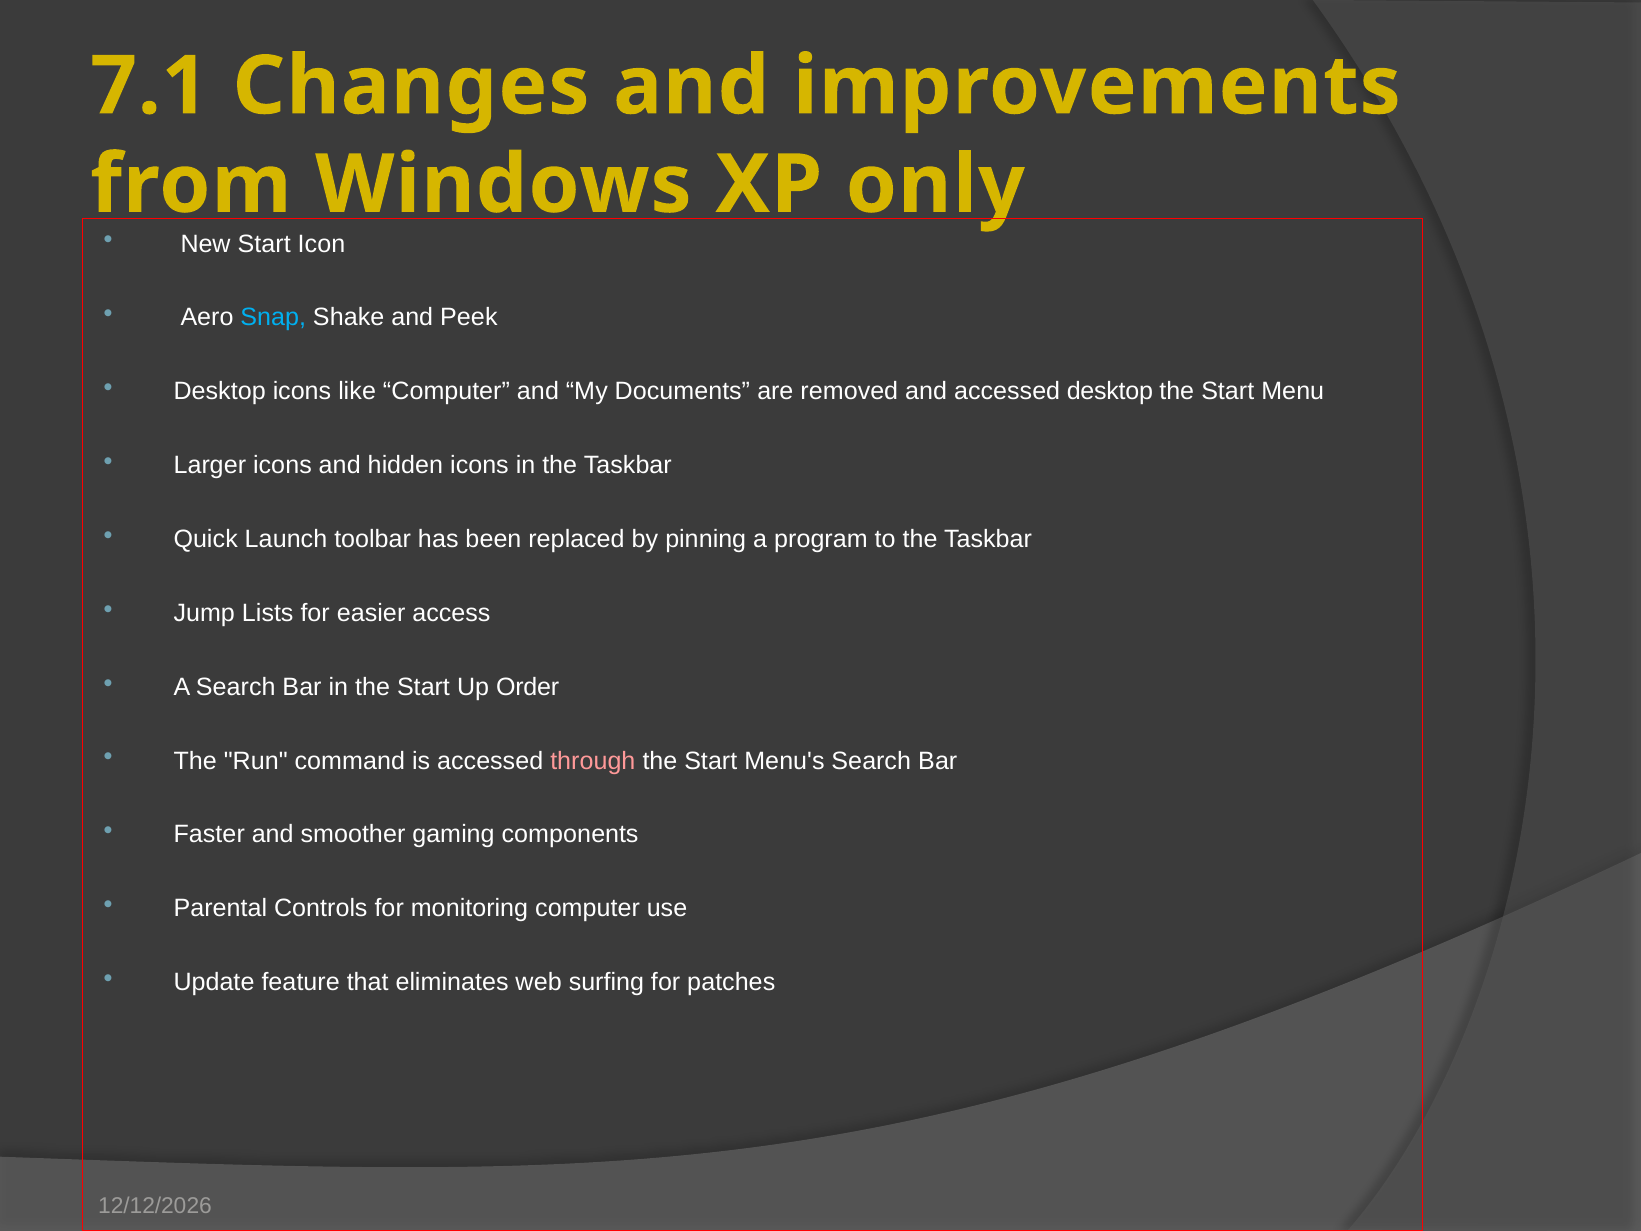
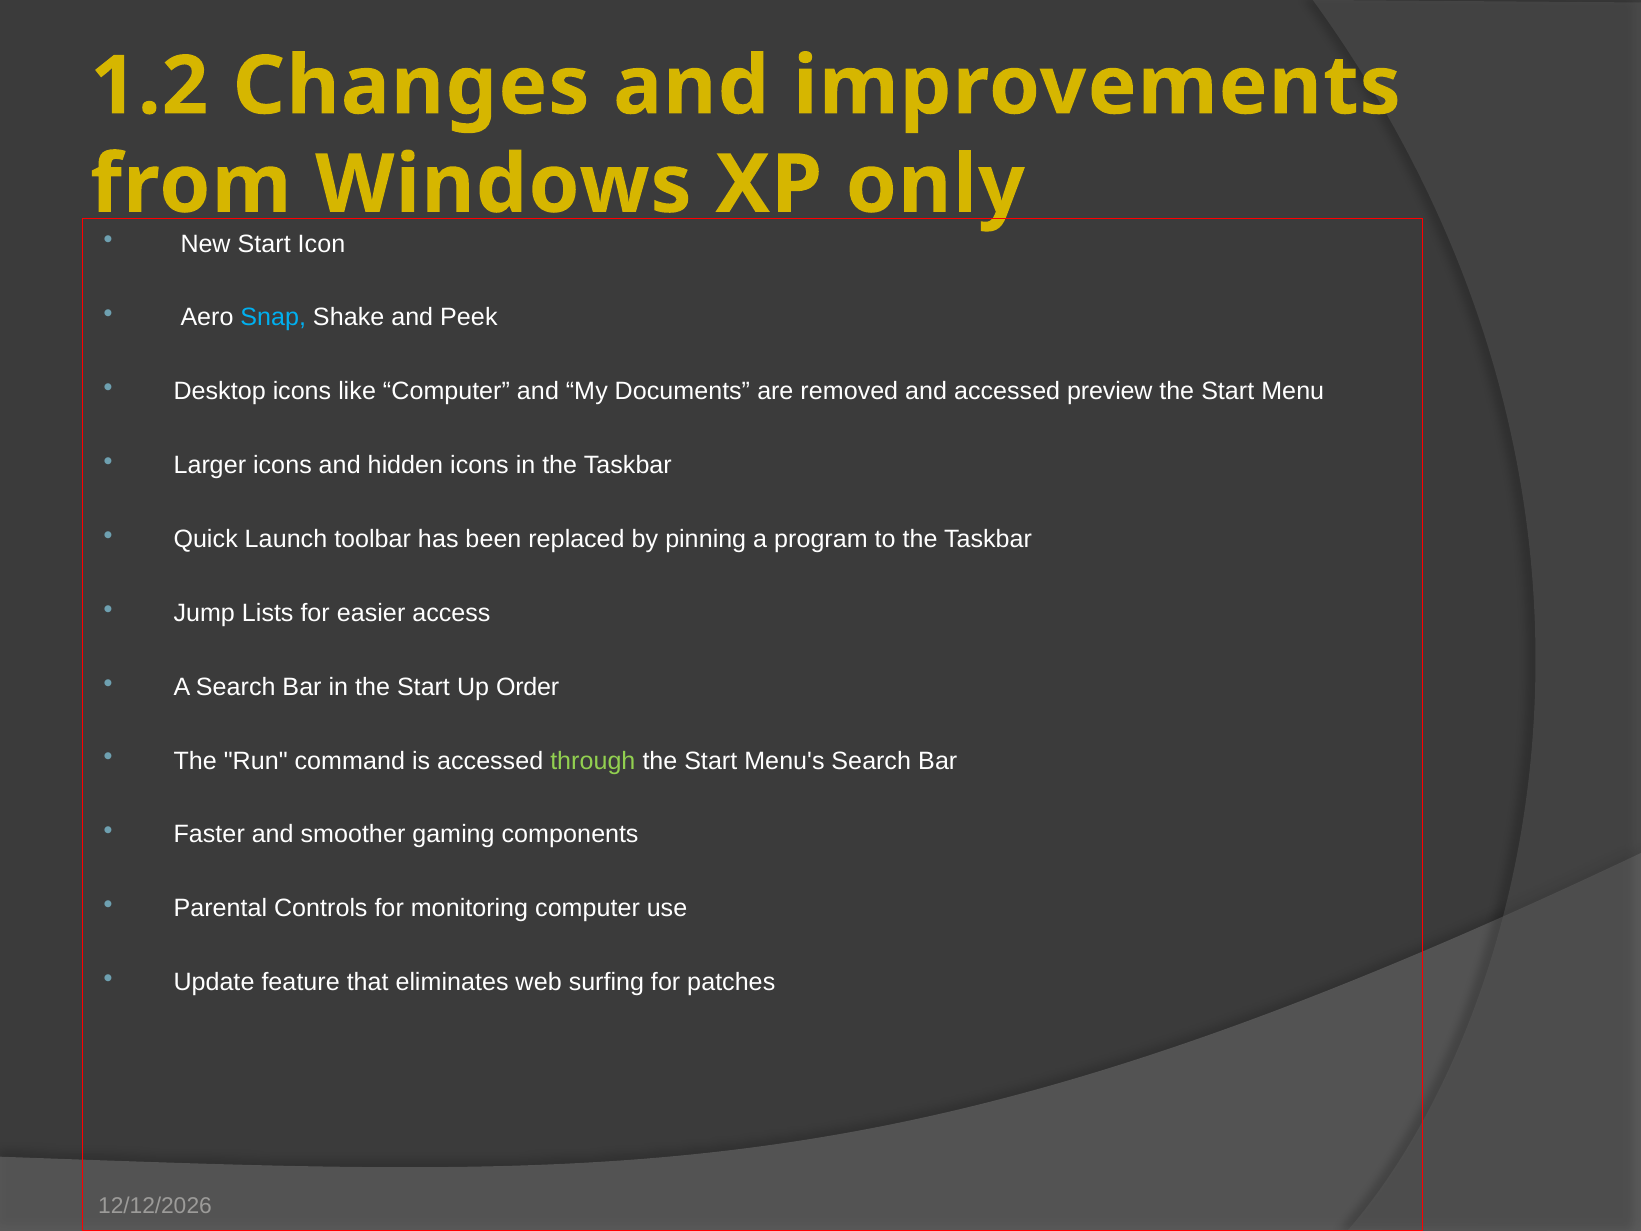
7.1: 7.1 -> 1.2
accessed desktop: desktop -> preview
through colour: pink -> light green
